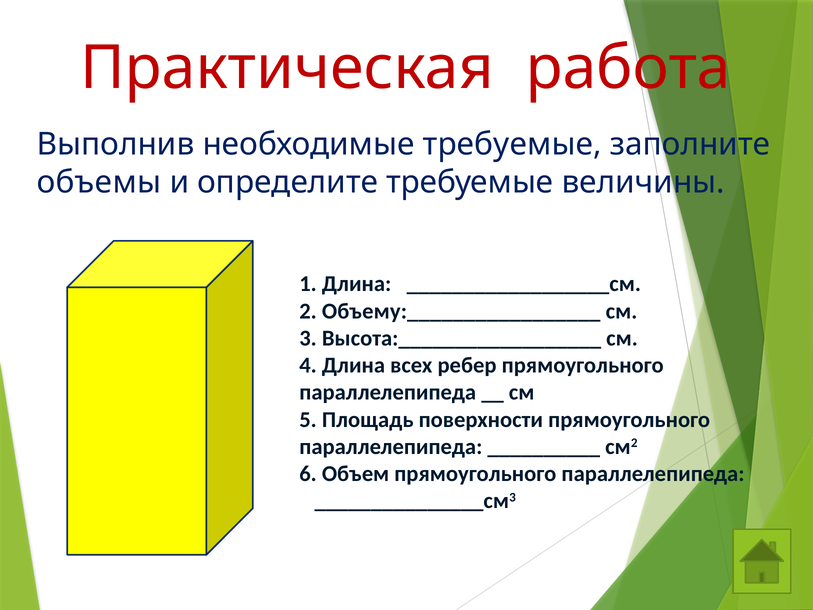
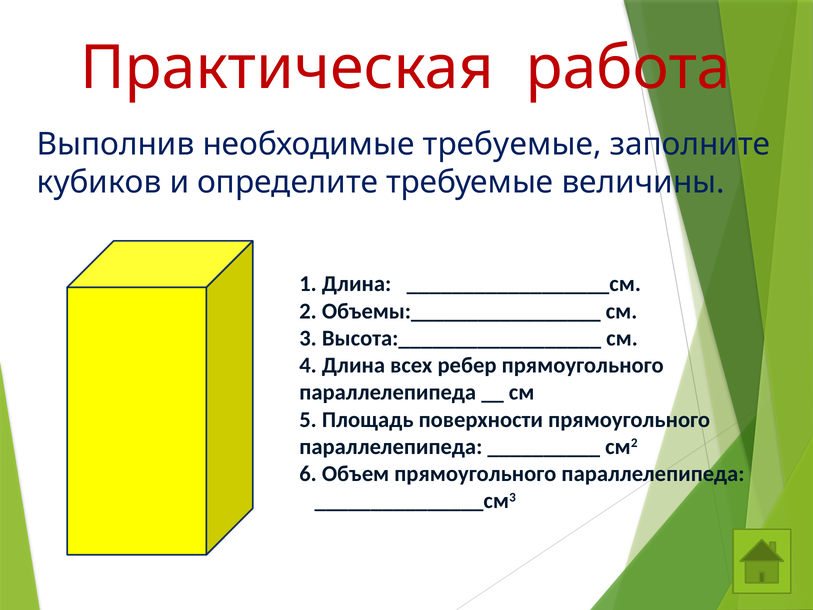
объемы: объемы -> кубиков
Объему:_________________: Объему:_________________ -> Объемы:_________________
